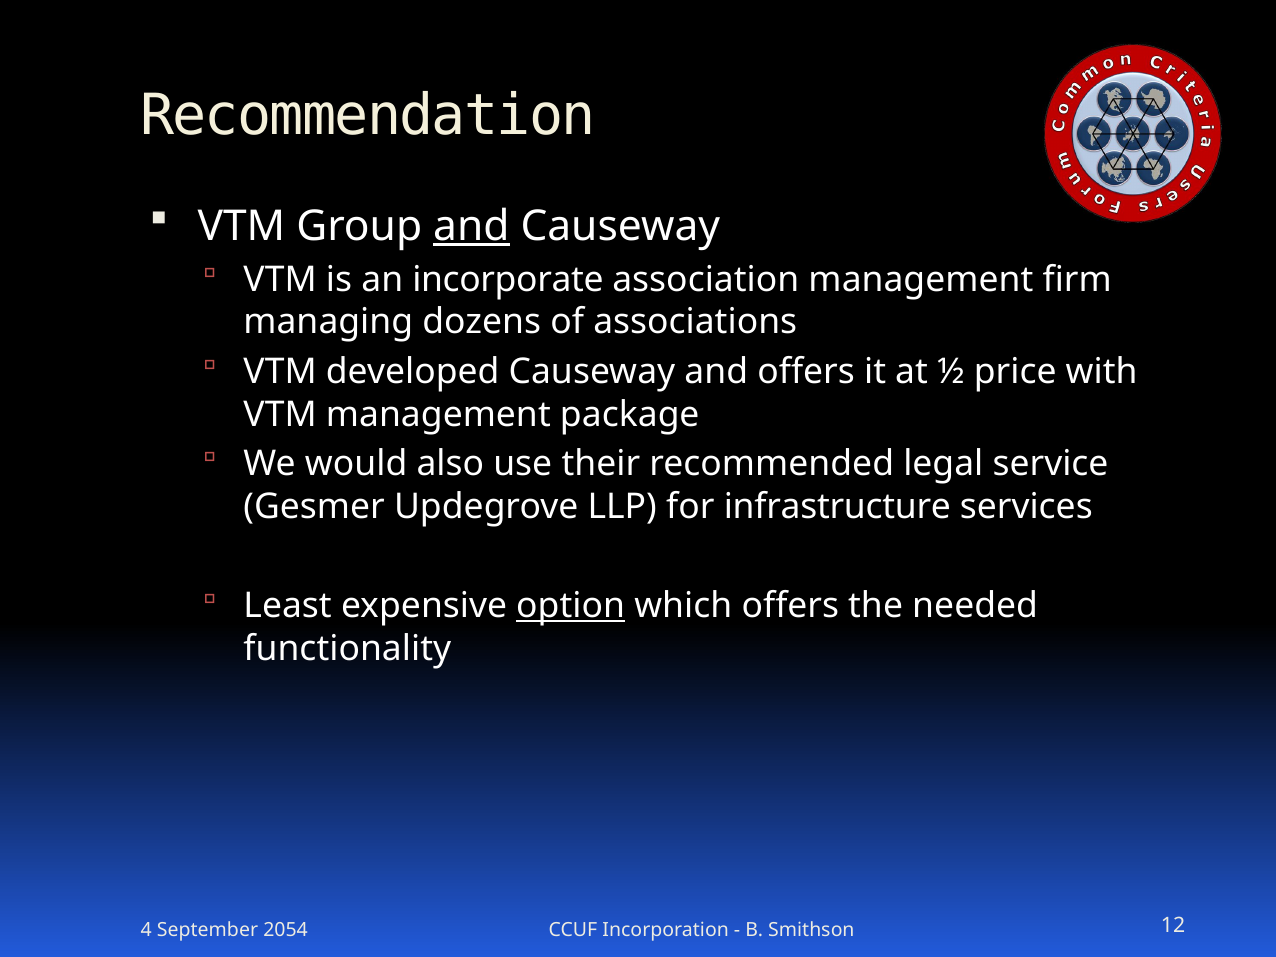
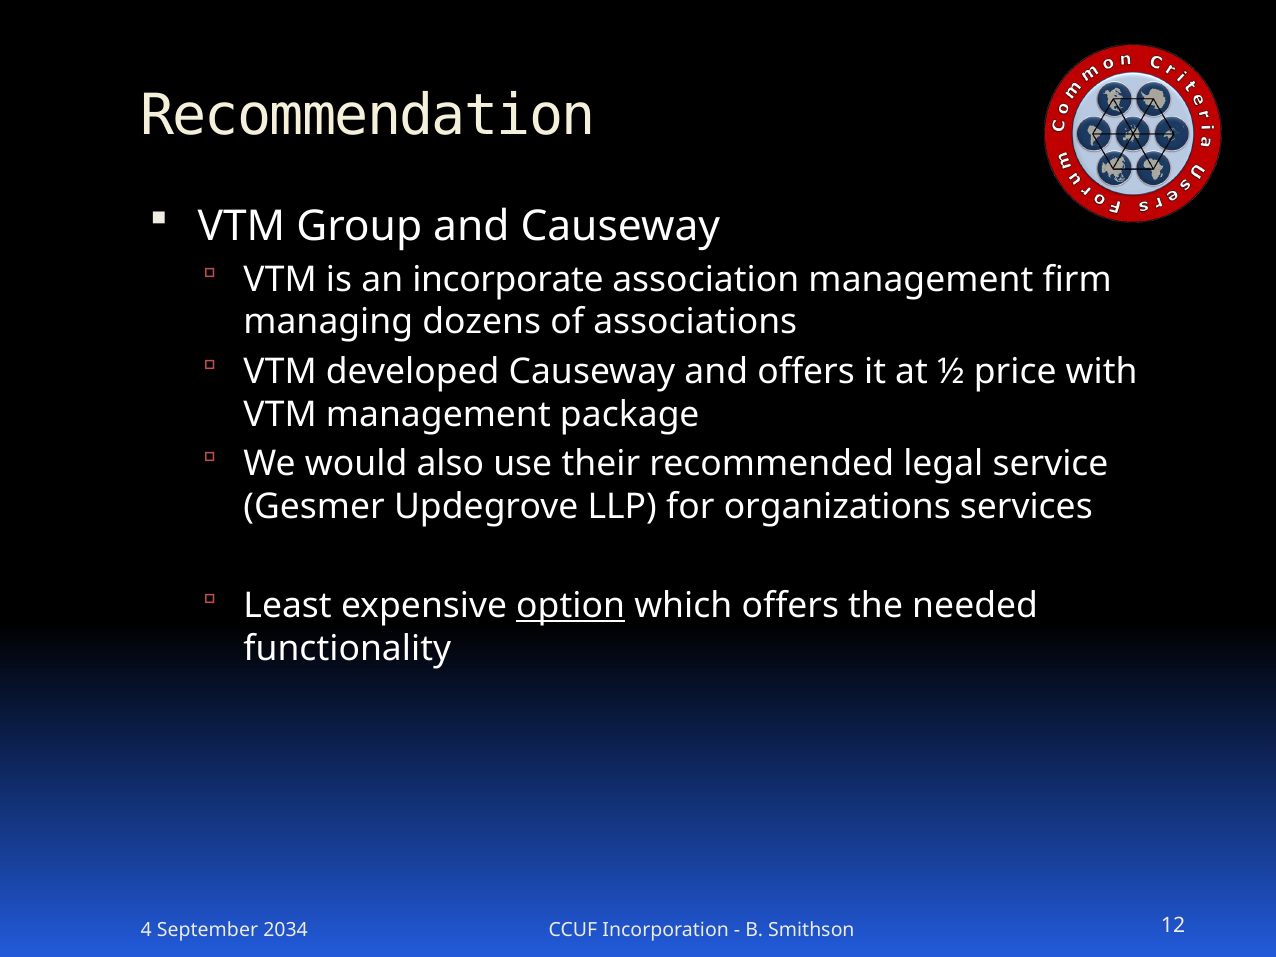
and at (471, 226) underline: present -> none
infrastructure: infrastructure -> organizations
2054: 2054 -> 2034
